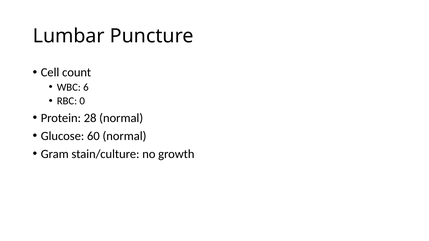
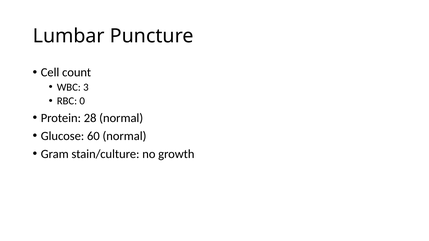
6: 6 -> 3
